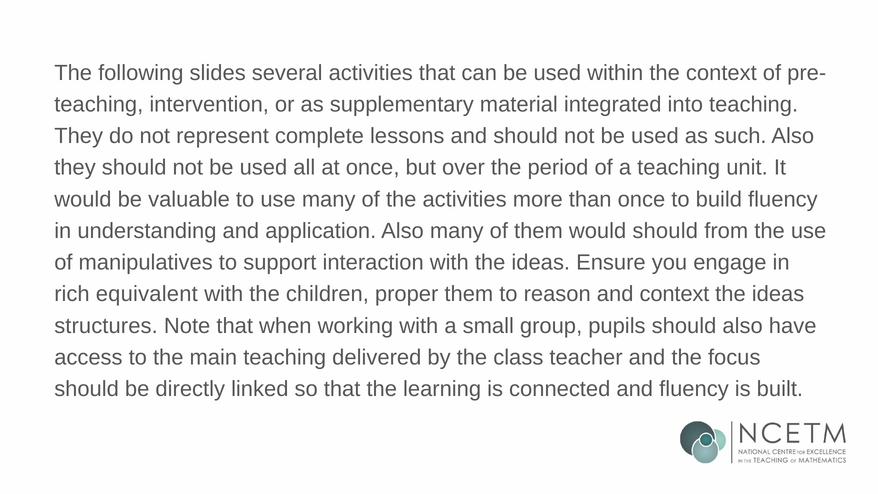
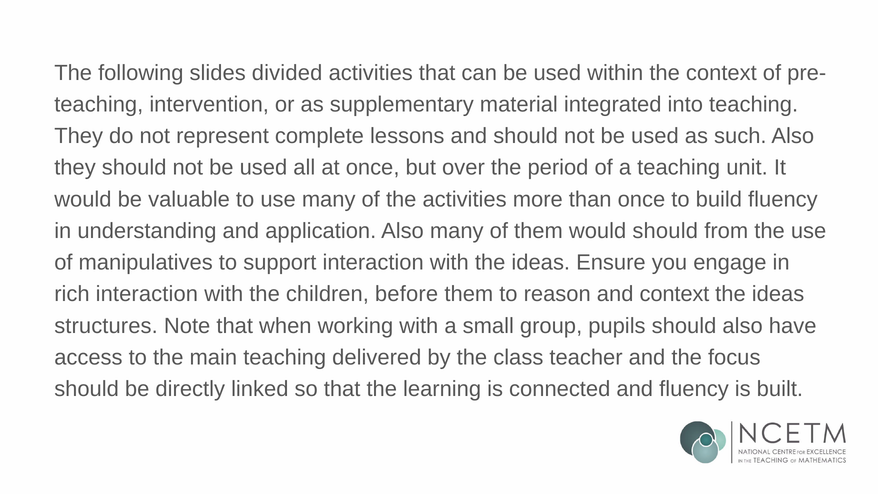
several: several -> divided
rich equivalent: equivalent -> interaction
proper: proper -> before
